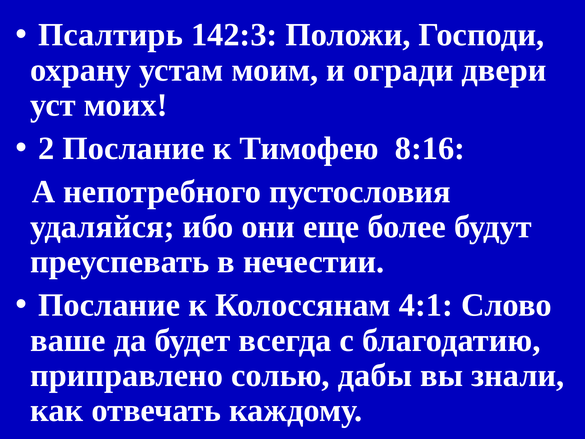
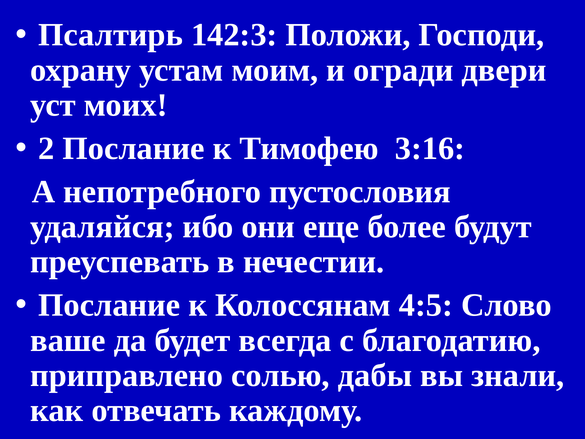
8:16: 8:16 -> 3:16
4:1: 4:1 -> 4:5
